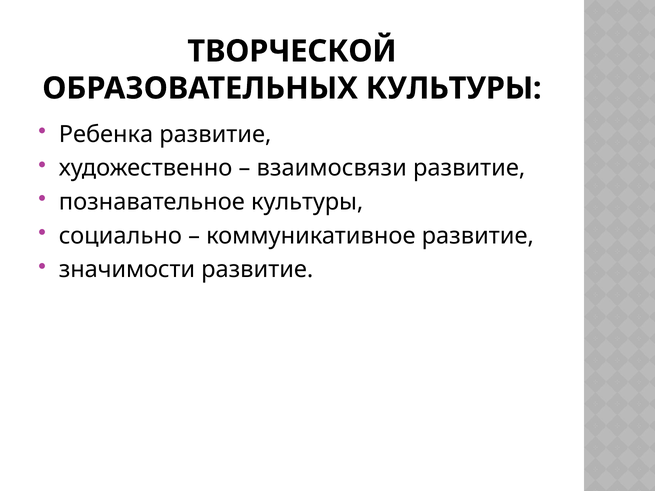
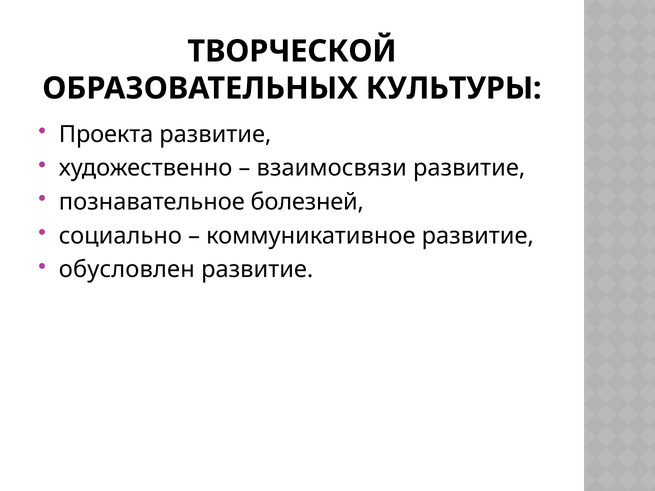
Ребенка: Ребенка -> Проекта
познавательное культуры: культуры -> болезней
значимости: значимости -> обусловлен
